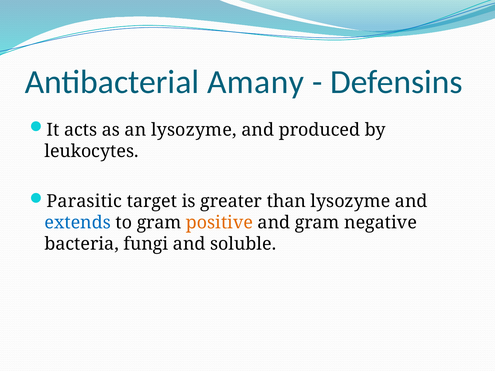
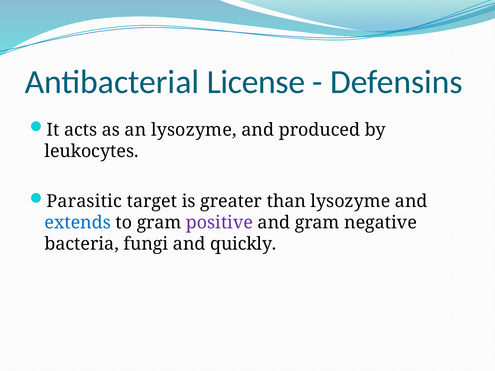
Amany: Amany -> License
positive colour: orange -> purple
soluble: soluble -> quickly
